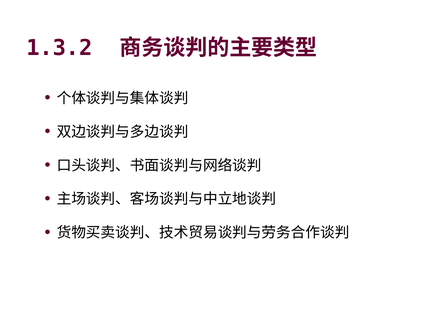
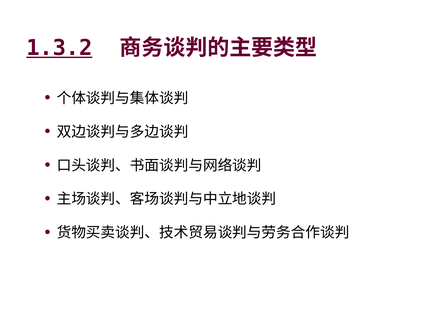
1.3.2 underline: none -> present
